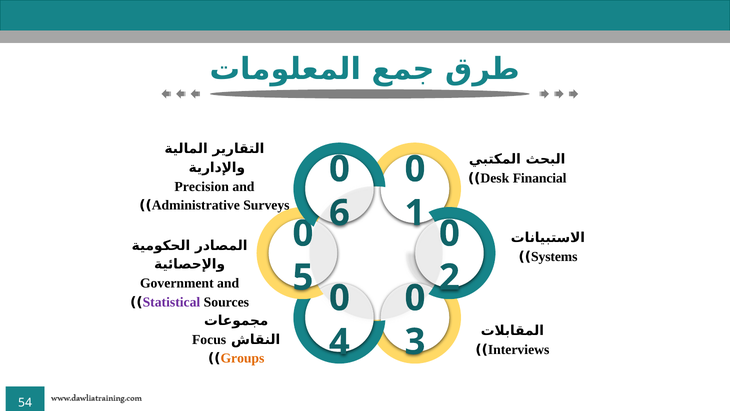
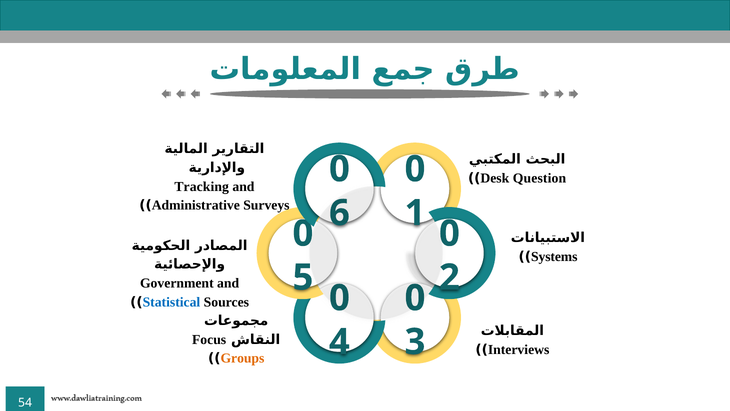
Financial: Financial -> Question
Precision: Precision -> Tracking
Statistical colour: purple -> blue
